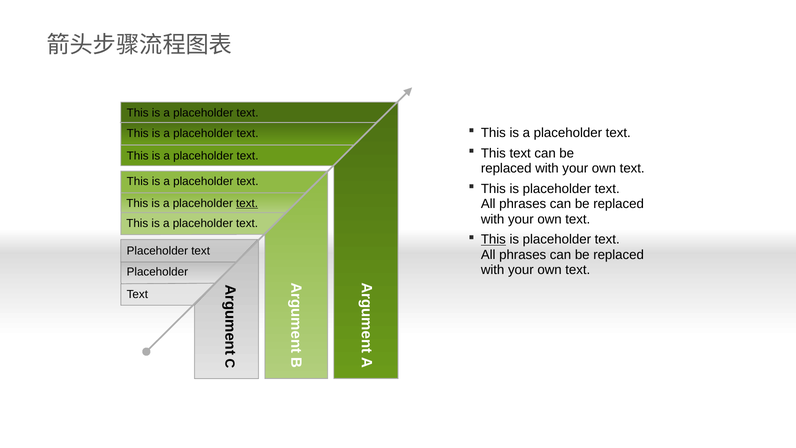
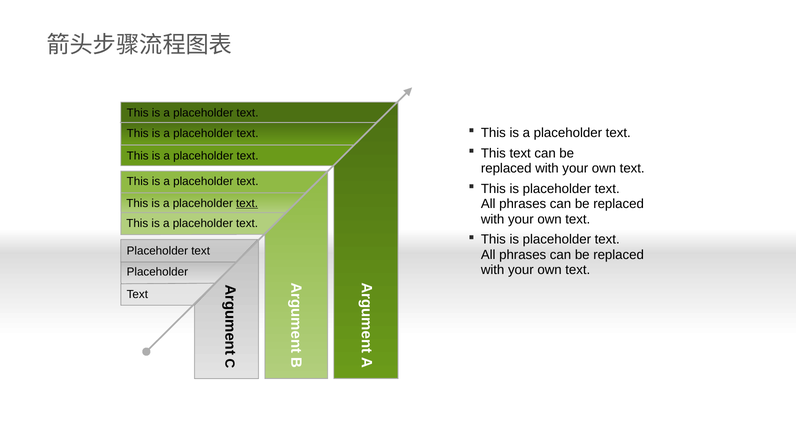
This at (493, 239) underline: present -> none
